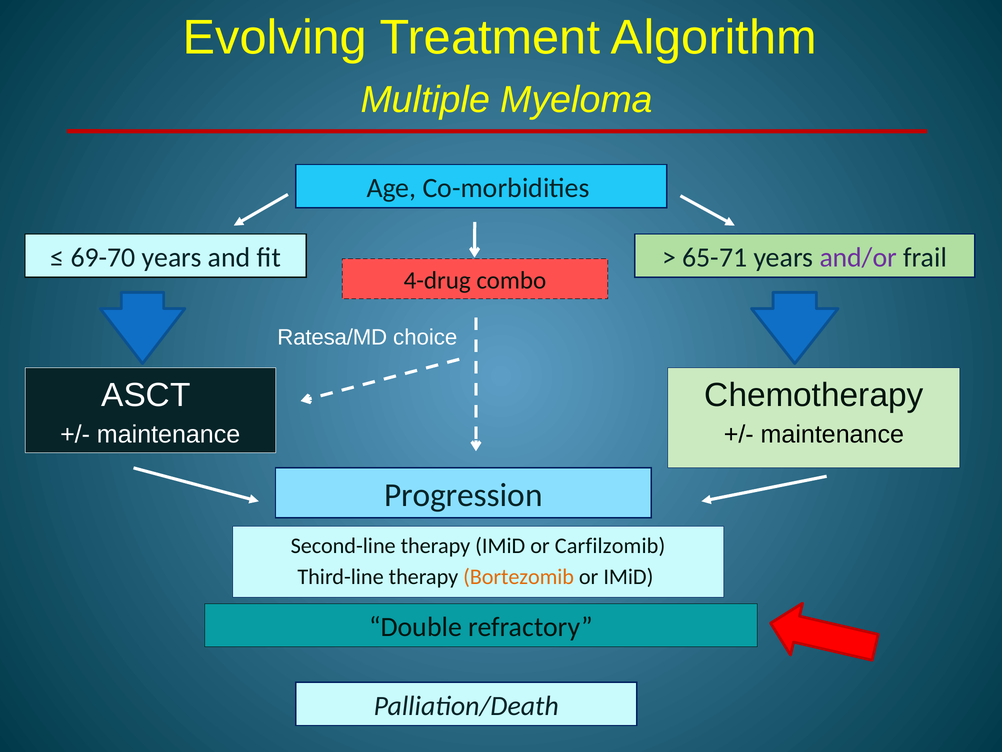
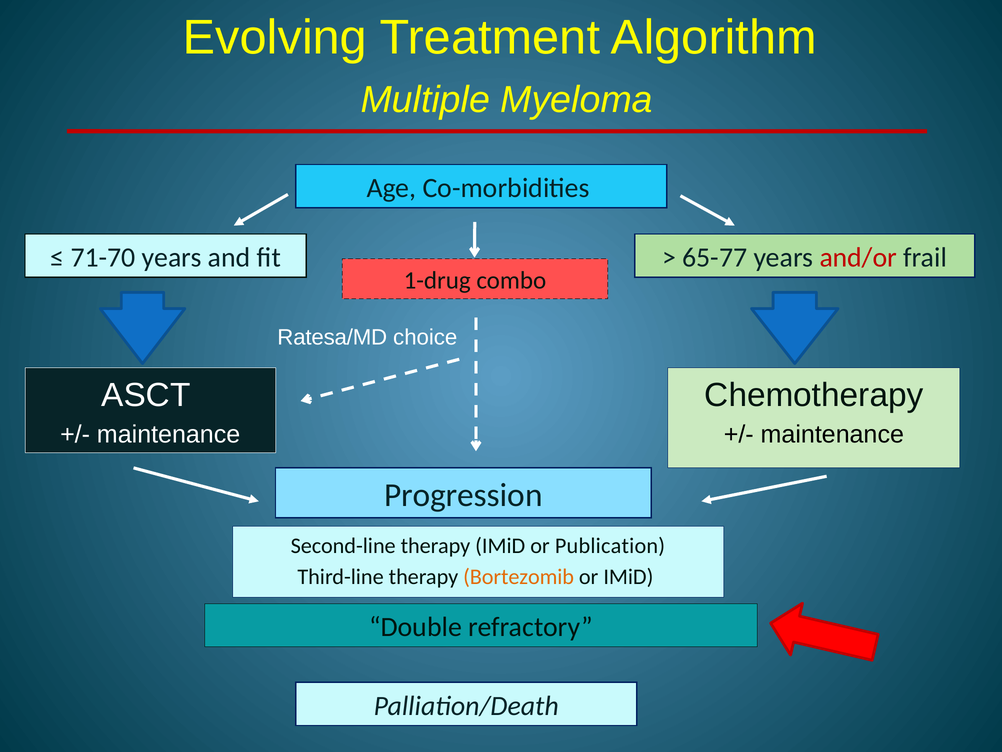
69-70: 69-70 -> 71-70
65-71: 65-71 -> 65-77
and/or colour: purple -> red
4-drug: 4-drug -> 1-drug
Carfilzomib: Carfilzomib -> Publication
